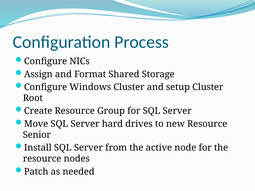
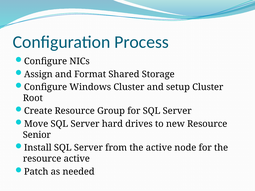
resource nodes: nodes -> active
